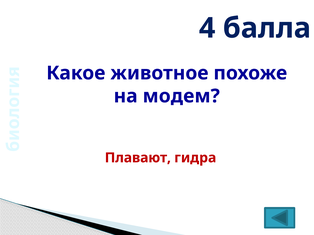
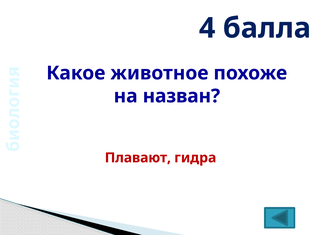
модем: модем -> назван
